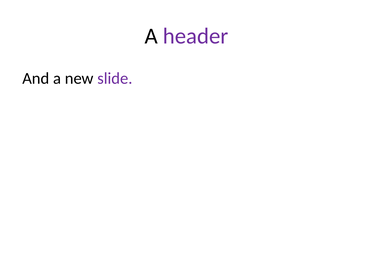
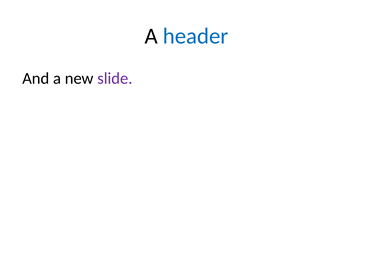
header colour: purple -> blue
